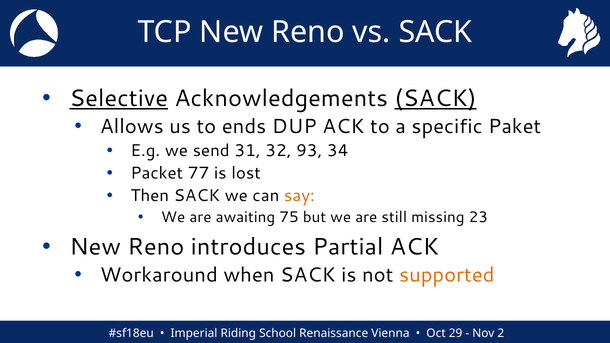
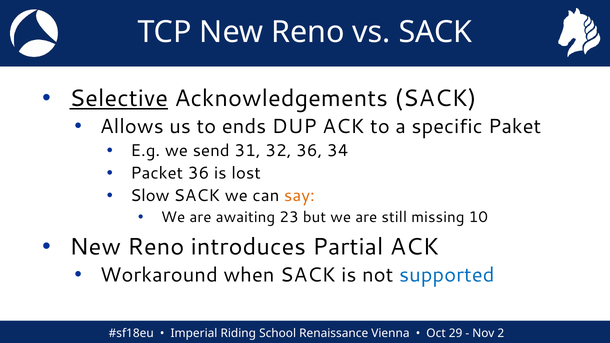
SACK at (435, 98) underline: present -> none
32 93: 93 -> 36
Packet 77: 77 -> 36
Then: Then -> Slow
75: 75 -> 23
23: 23 -> 10
supported colour: orange -> blue
